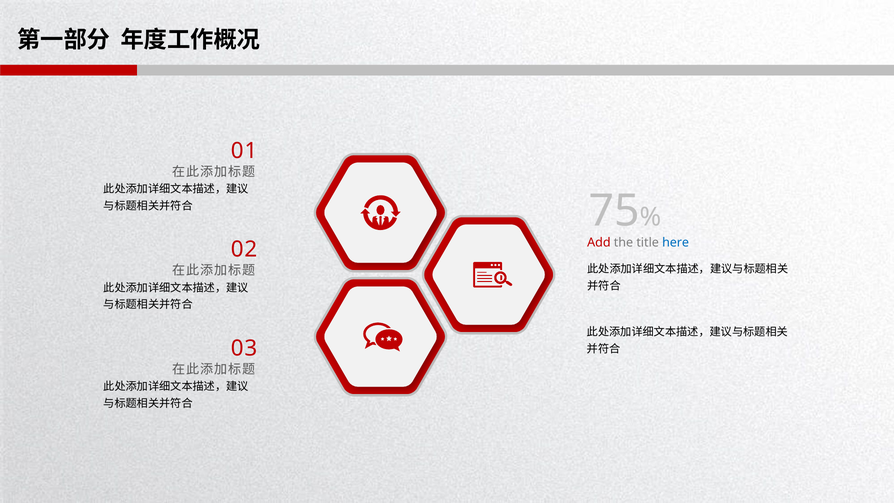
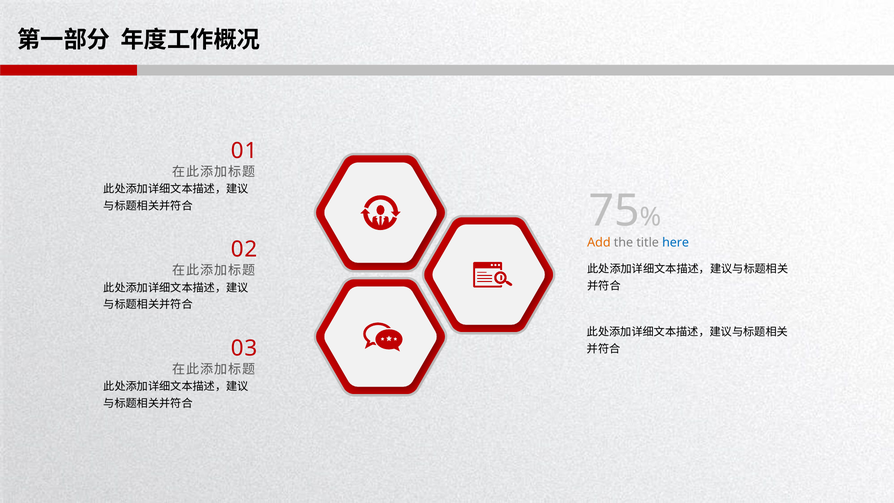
Add colour: red -> orange
